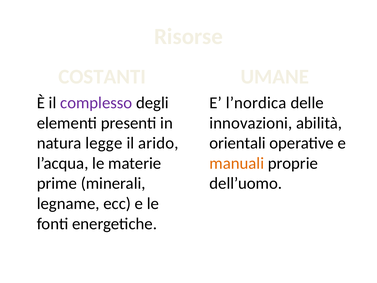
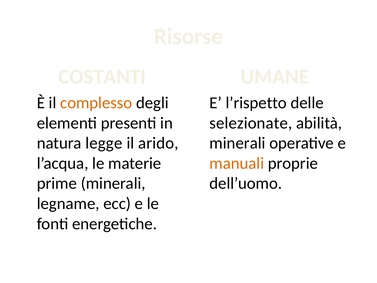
complesso colour: purple -> orange
l’nordica: l’nordica -> l’rispetto
innovazioni: innovazioni -> selezionate
orientali at (238, 143): orientali -> minerali
